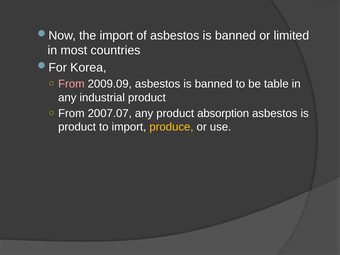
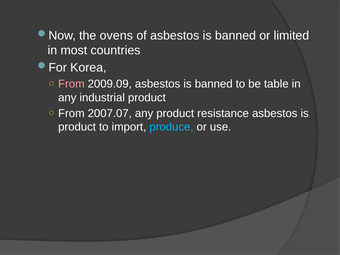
the import: import -> ovens
absorption: absorption -> resistance
produce colour: yellow -> light blue
